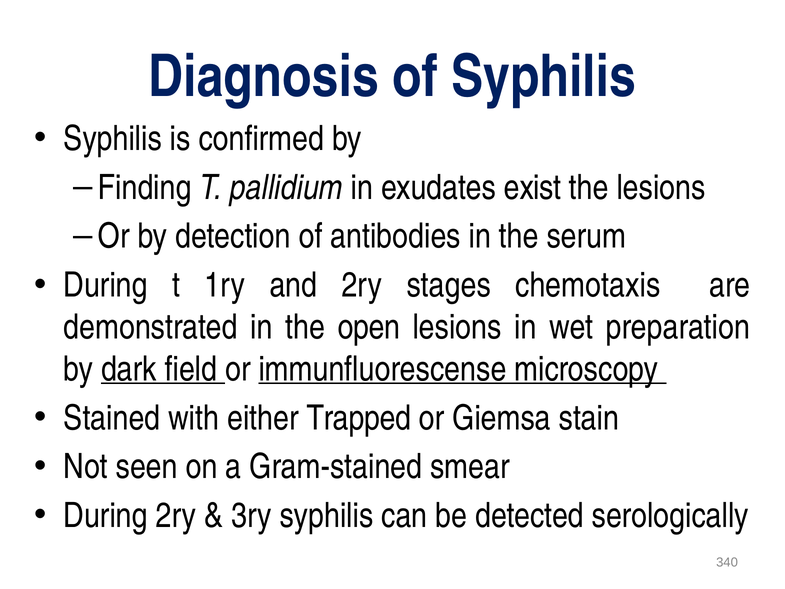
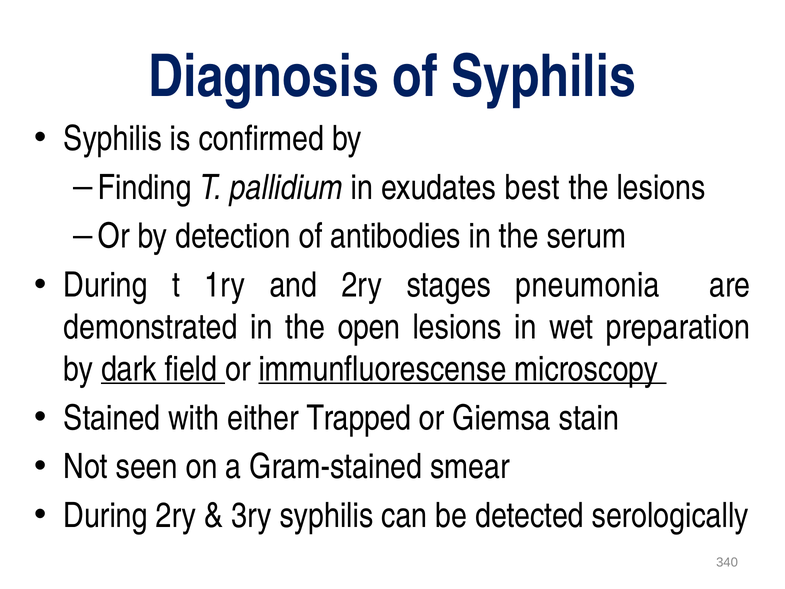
exist: exist -> best
chemotaxis: chemotaxis -> pneumonia
